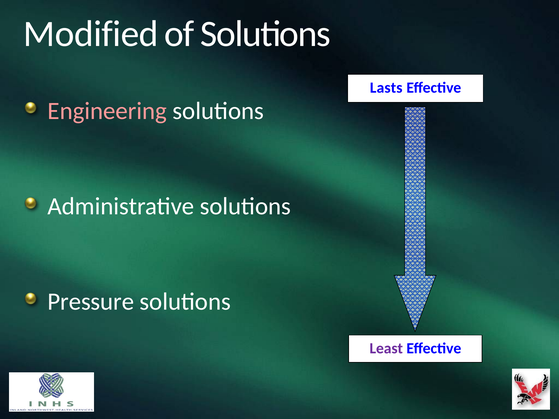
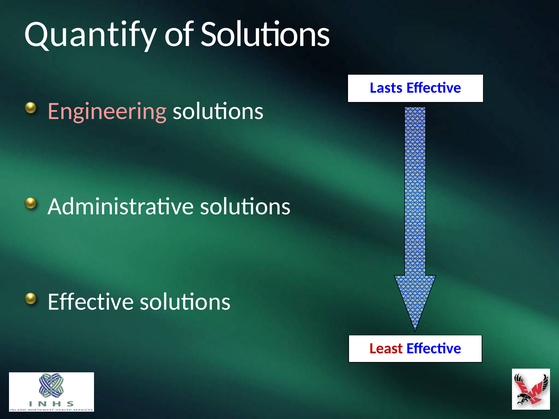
Modified: Modified -> Quantify
Pressure at (91, 302): Pressure -> Effective
Least colour: purple -> red
